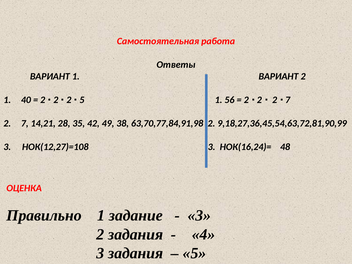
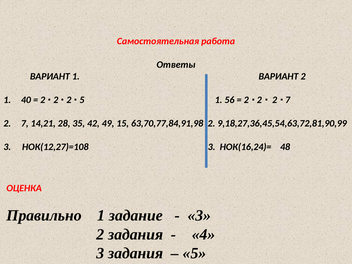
38: 38 -> 15
